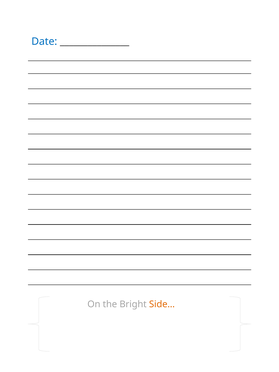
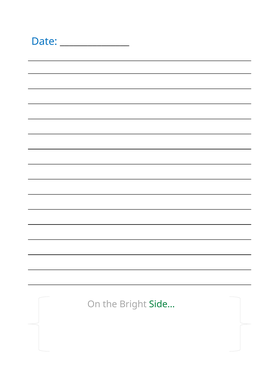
Side… colour: orange -> green
